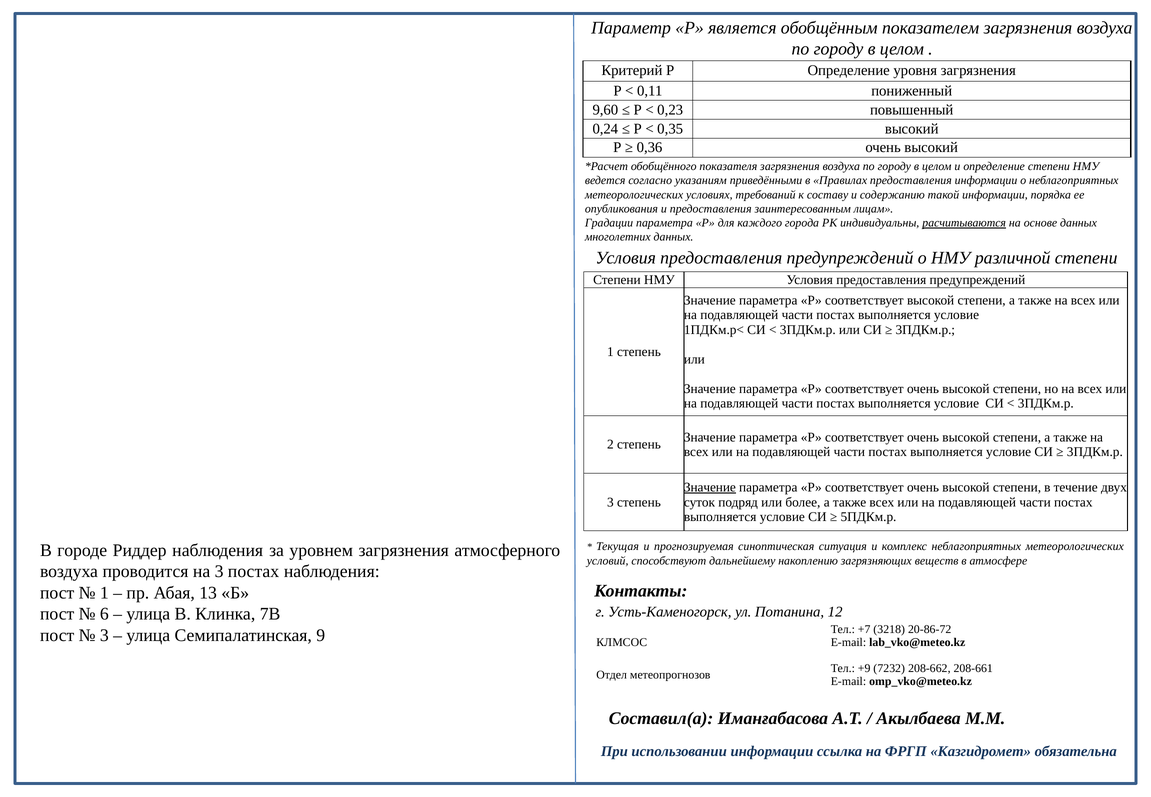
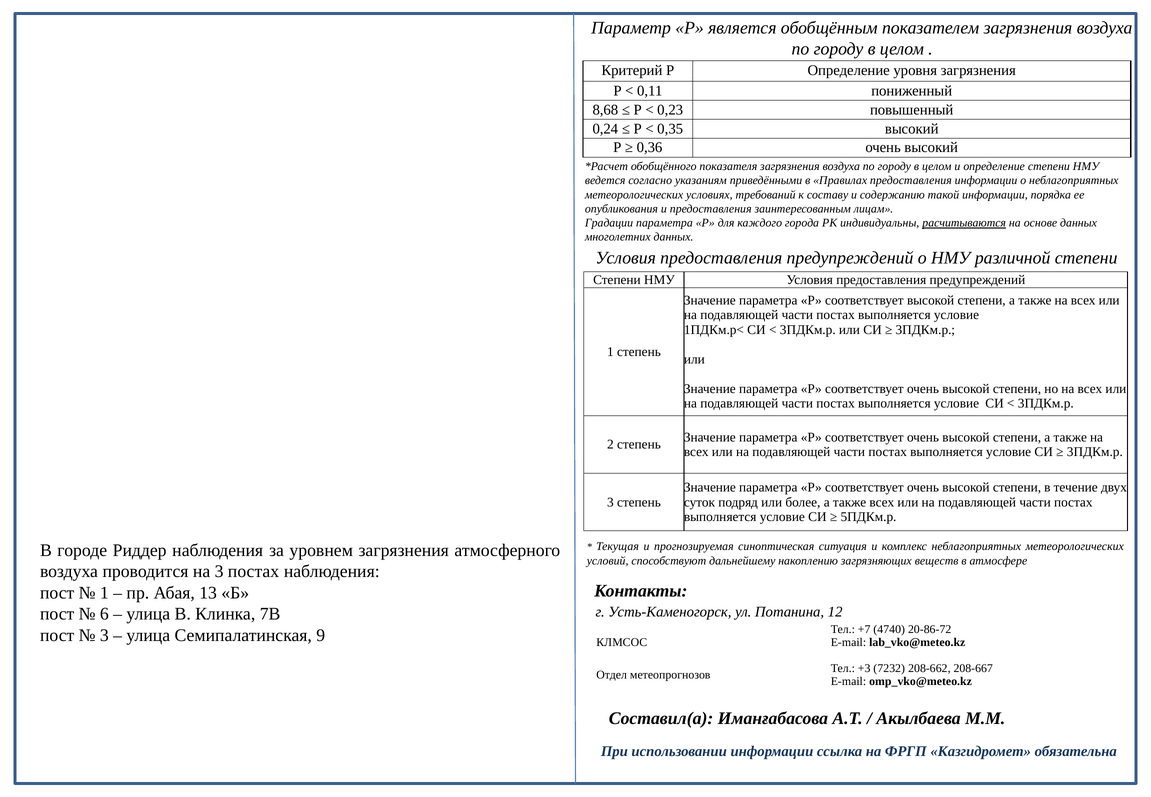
9,60: 9,60 -> 8,68
Значение at (710, 487) underline: present -> none
3218: 3218 -> 4740
+9: +9 -> +3
208-661: 208-661 -> 208-667
